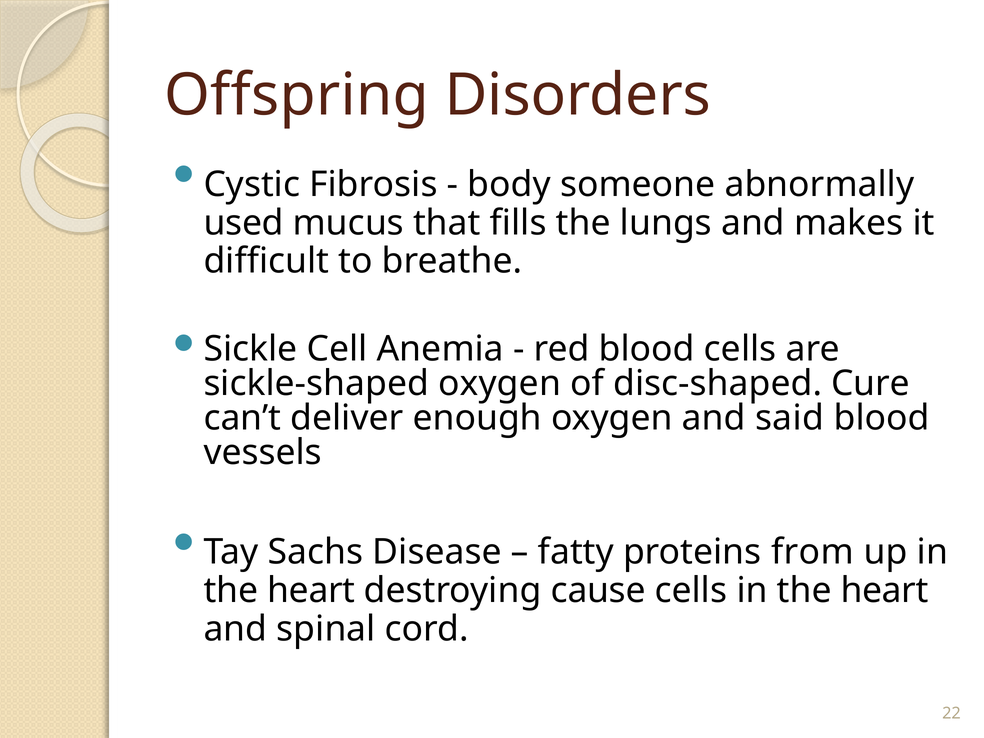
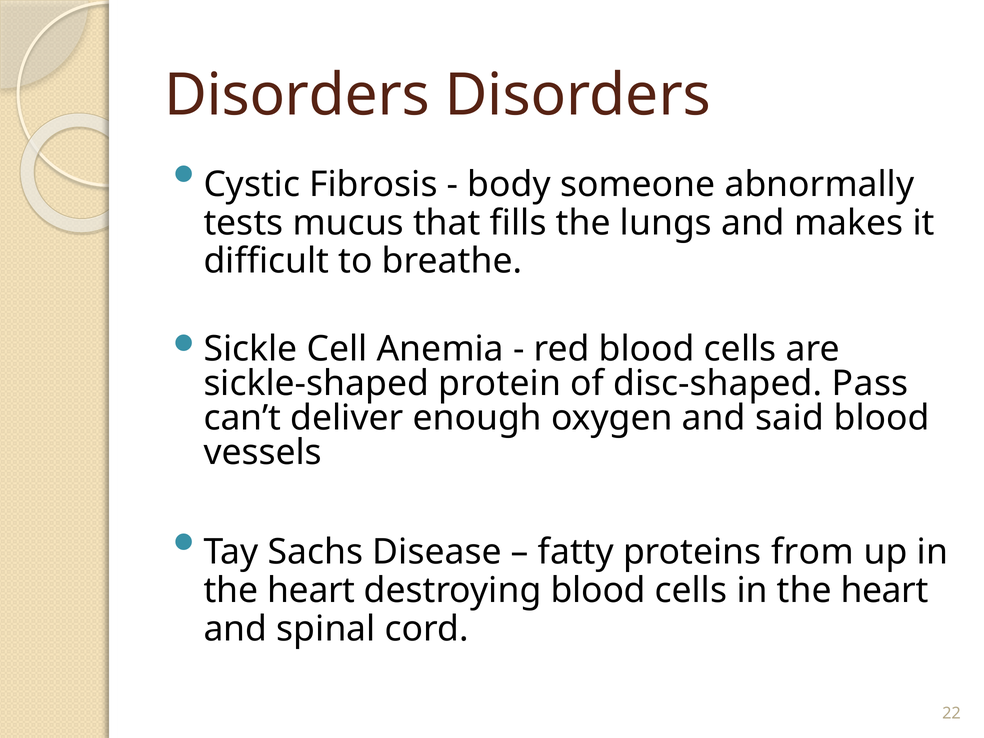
Offspring at (297, 95): Offspring -> Disorders
used: used -> tests
sickle-shaped oxygen: oxygen -> protein
Cure: Cure -> Pass
destroying cause: cause -> blood
